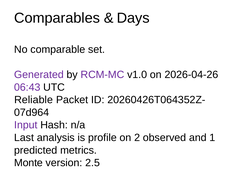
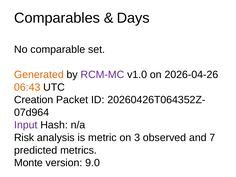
Generated colour: purple -> orange
06:43 colour: purple -> orange
Reliable: Reliable -> Creation
Last: Last -> Risk
profile: profile -> metric
2: 2 -> 3
1: 1 -> 7
2.5: 2.5 -> 9.0
